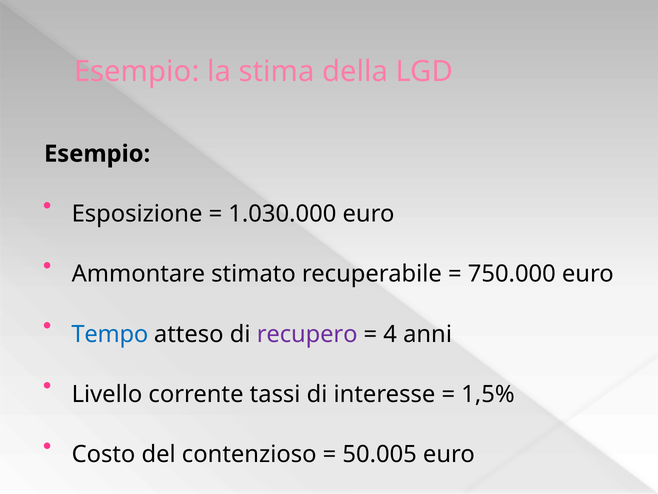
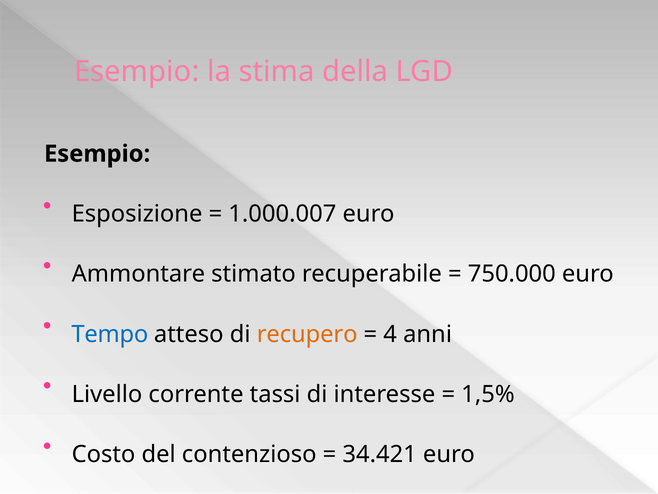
1.030.000: 1.030.000 -> 1.000.007
recupero colour: purple -> orange
50.005: 50.005 -> 34.421
